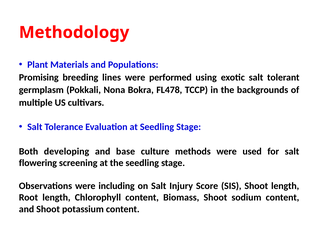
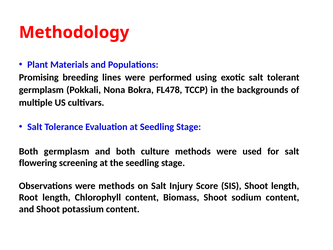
Both developing: developing -> germplasm
and base: base -> both
were including: including -> methods
